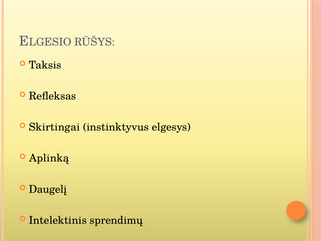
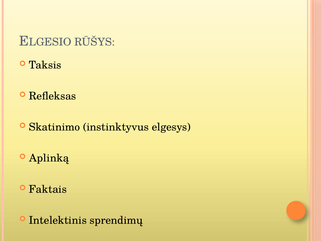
Skirtingai: Skirtingai -> Skatinimo
Daugelį: Daugelį -> Faktais
